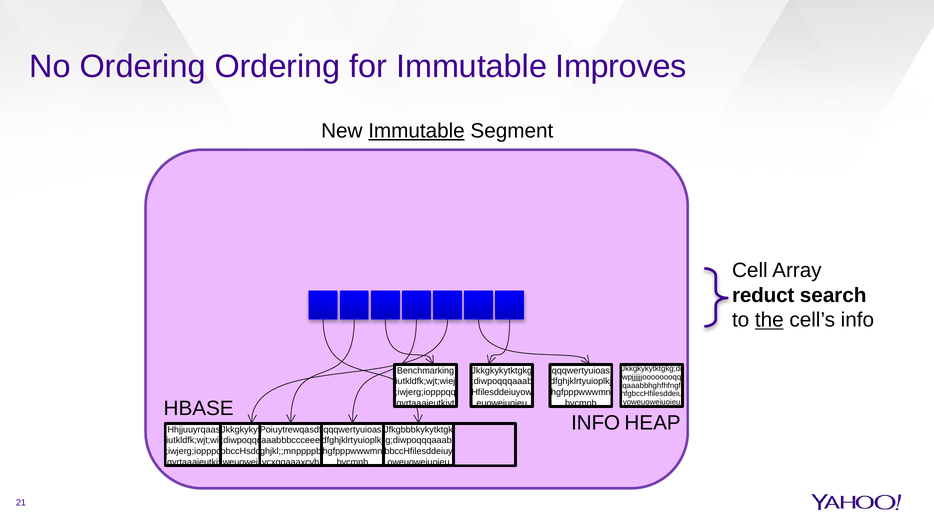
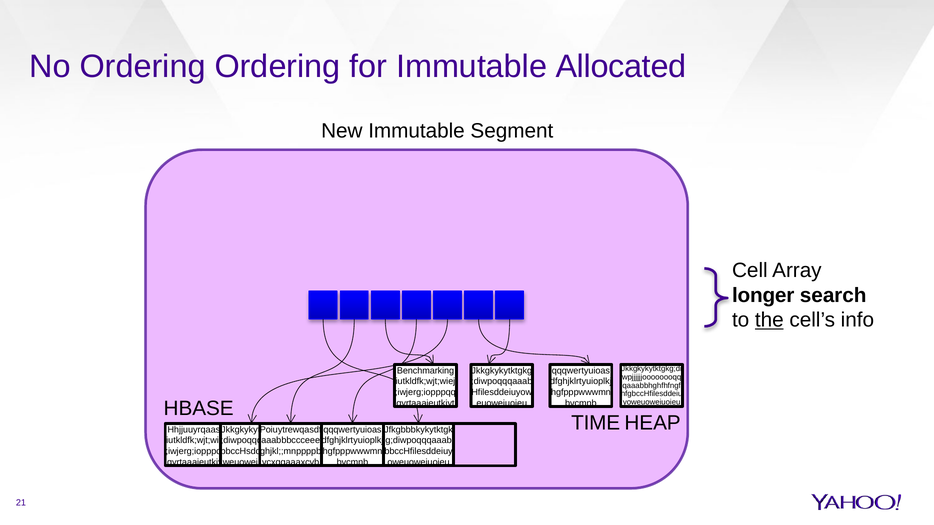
Improves: Improves -> Allocated
Immutable at (417, 131) underline: present -> none
reduct: reduct -> longer
INFO at (596, 423): INFO -> TIME
